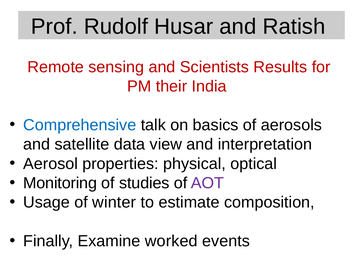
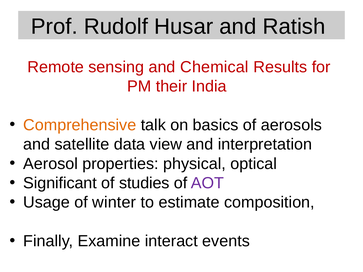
Scientists: Scientists -> Chemical
Comprehensive colour: blue -> orange
Monitoring: Monitoring -> Significant
worked: worked -> interact
